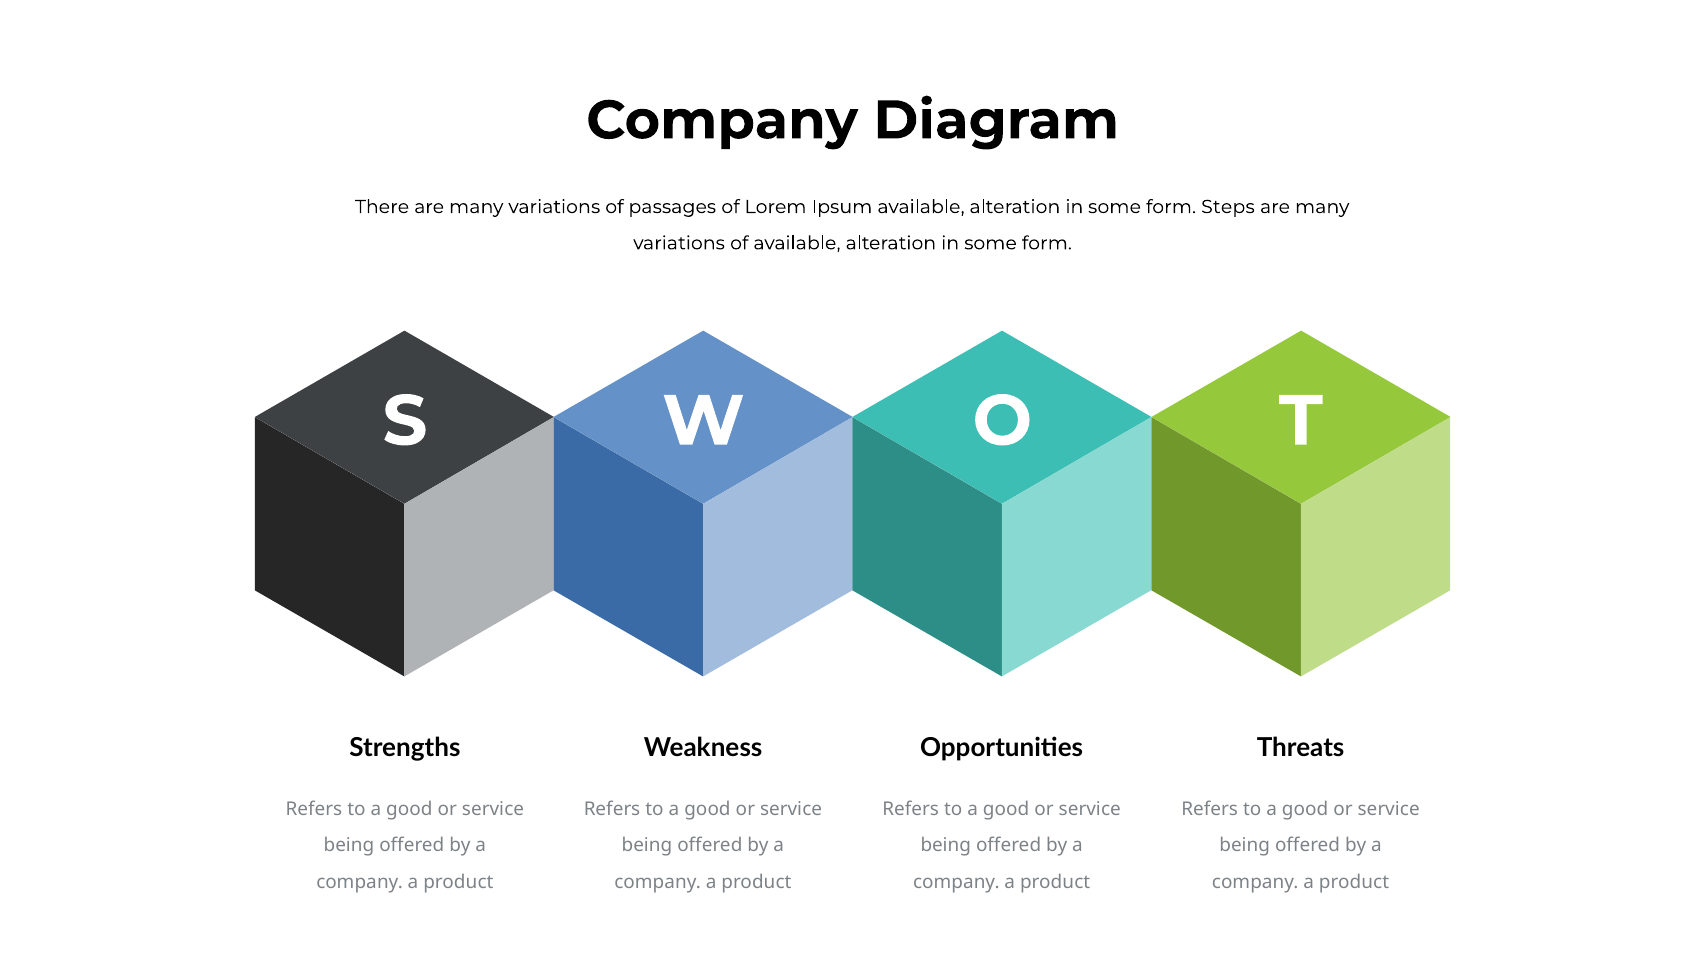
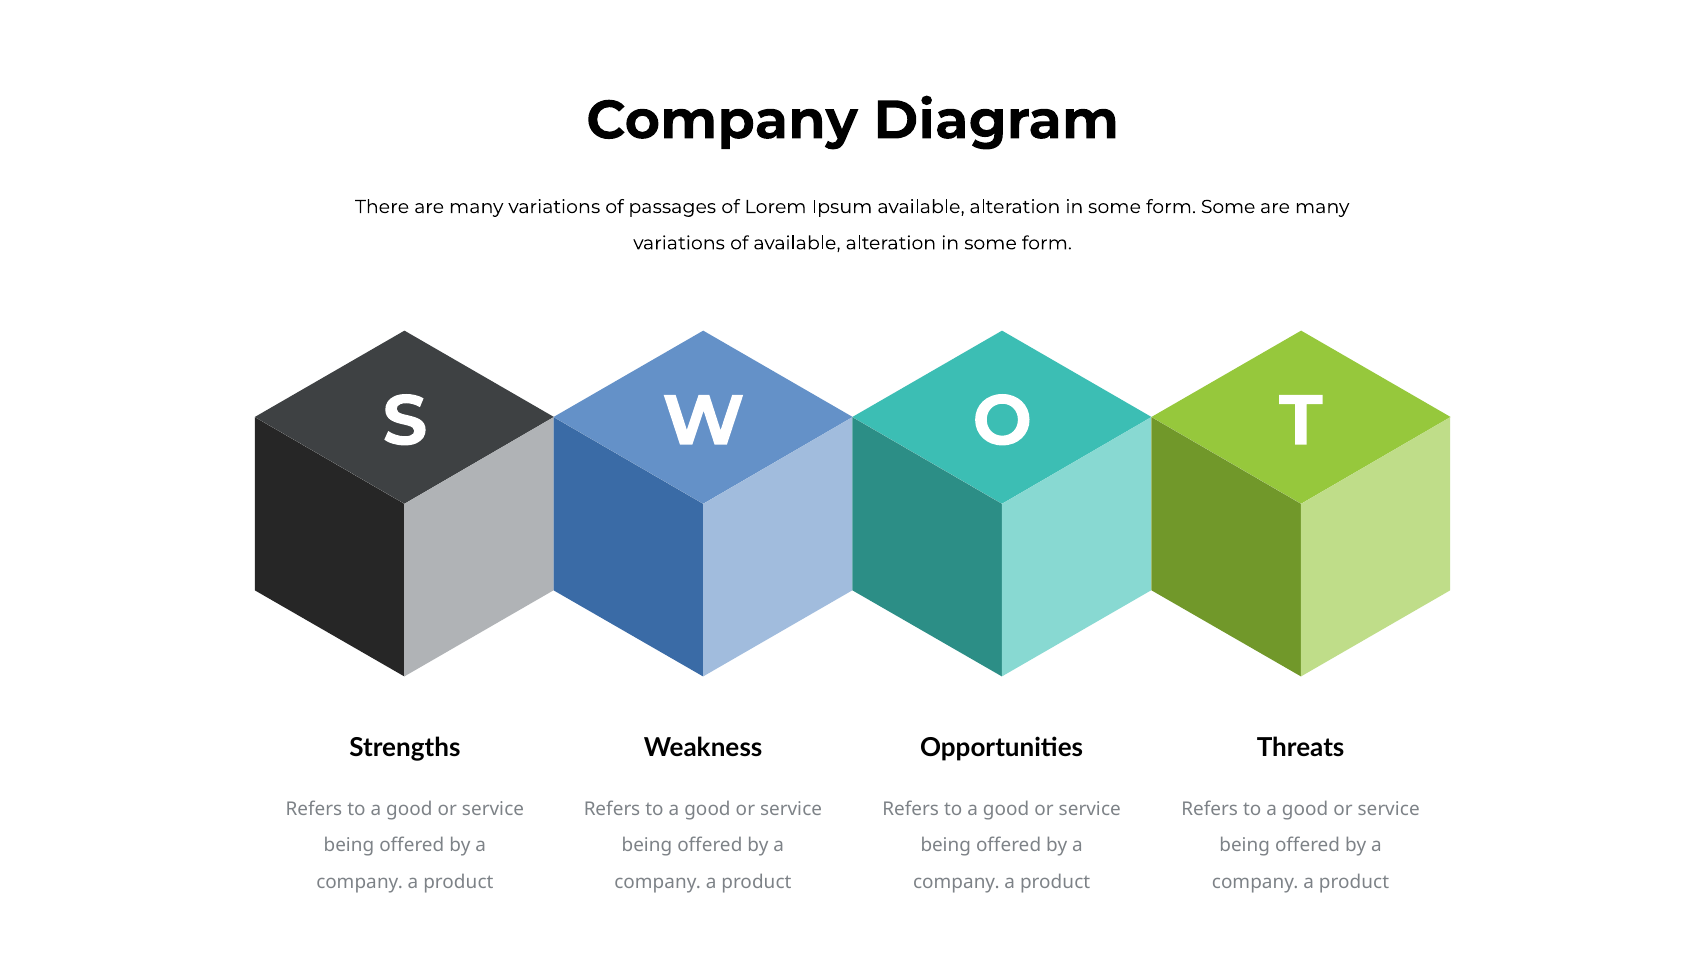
form Steps: Steps -> Some
